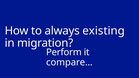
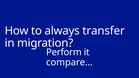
existing: existing -> transfer
